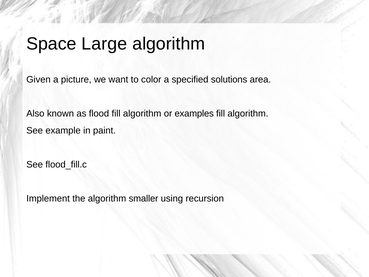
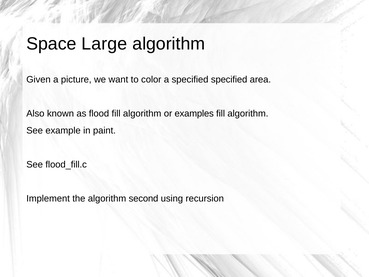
specified solutions: solutions -> specified
smaller: smaller -> second
